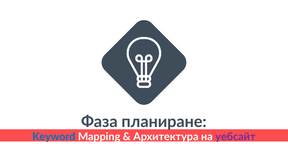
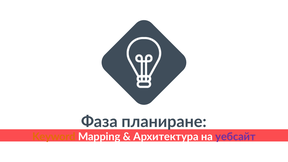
Keyword colour: blue -> orange
